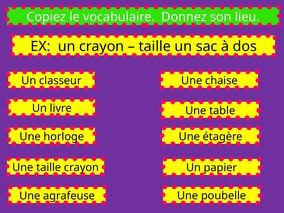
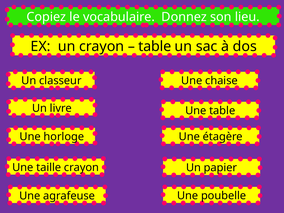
taille at (155, 46): taille -> table
